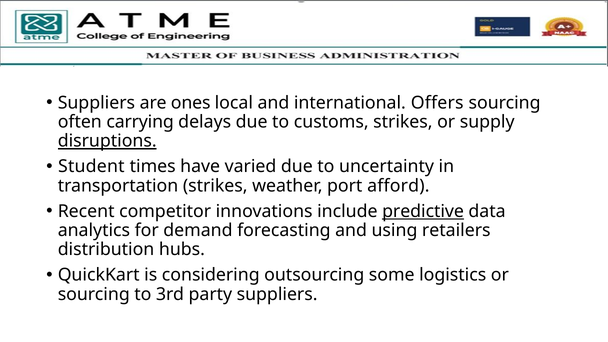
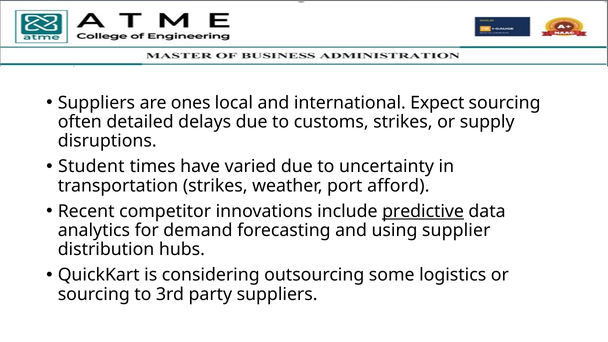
Offers: Offers -> Expect
carrying: carrying -> detailed
disruptions underline: present -> none
retailers: retailers -> supplier
